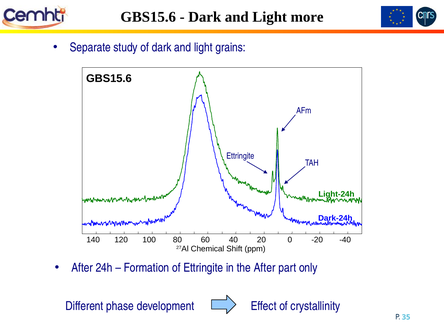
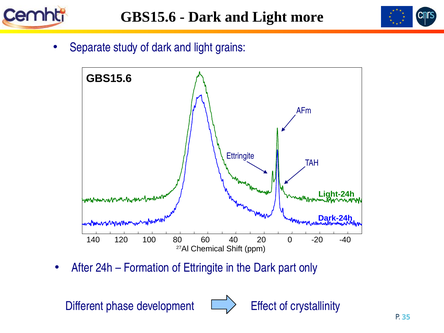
the After: After -> Dark
